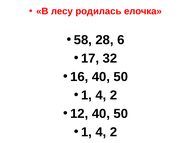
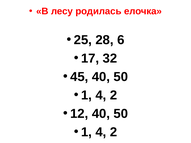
58: 58 -> 25
16: 16 -> 45
